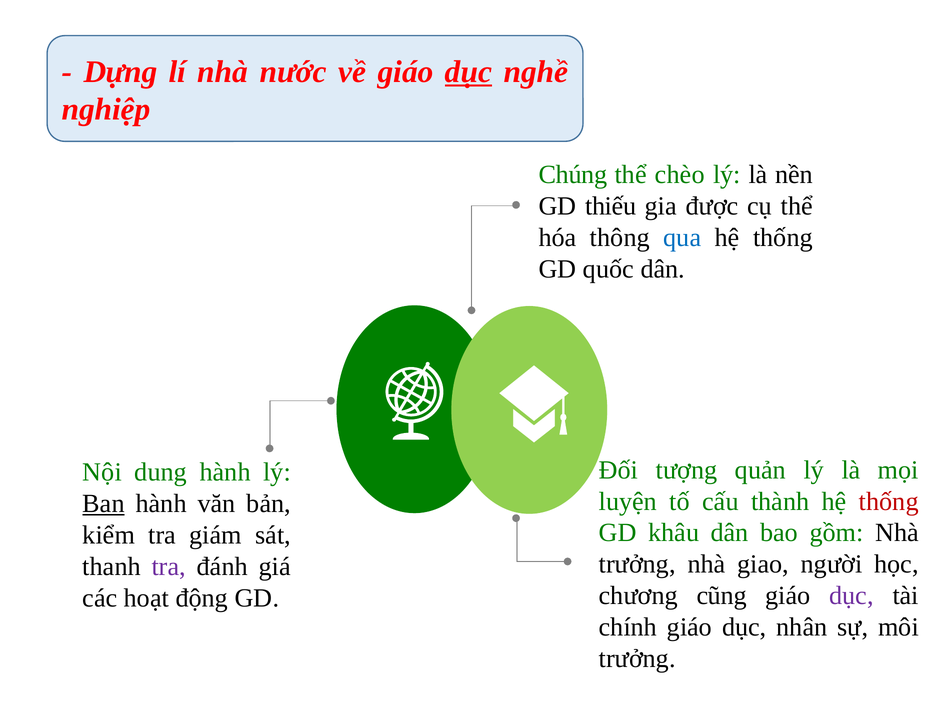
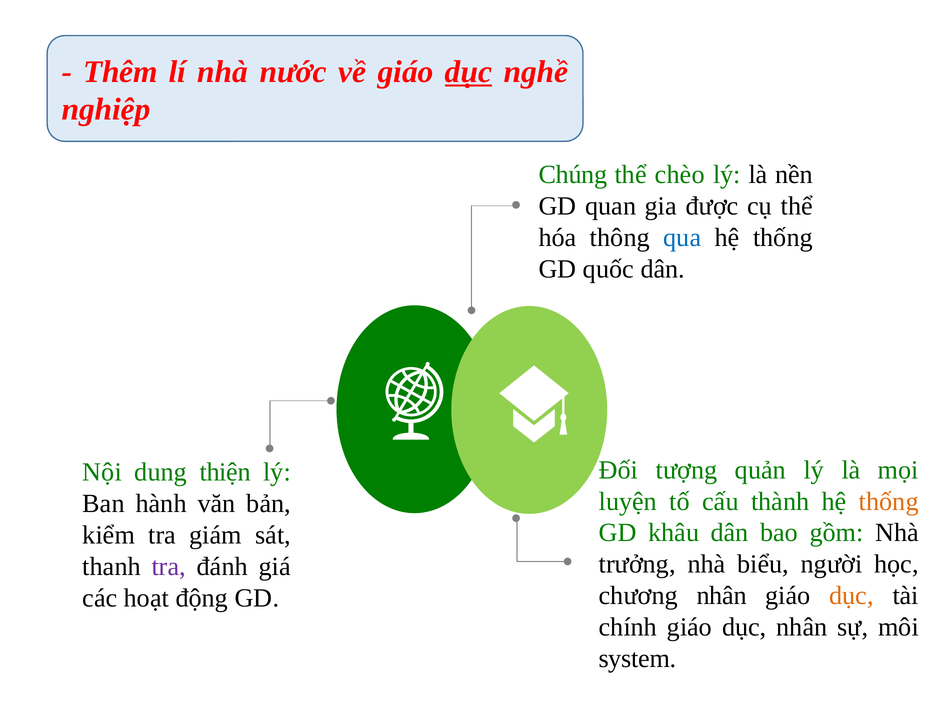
Dựng: Dựng -> Thêm
thiếu: thiếu -> quan
dung hành: hành -> thiện
thống at (889, 502) colour: red -> orange
Ban underline: present -> none
giao: giao -> biểu
chương cũng: cũng -> nhân
dục at (851, 596) colour: purple -> orange
trưởng at (637, 659): trưởng -> system
